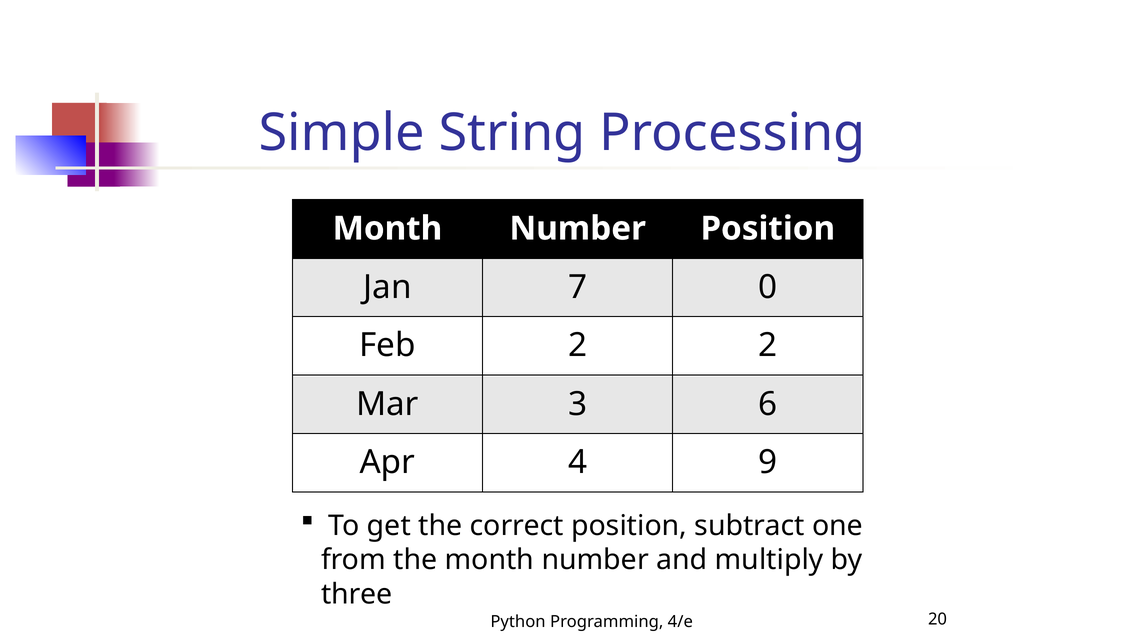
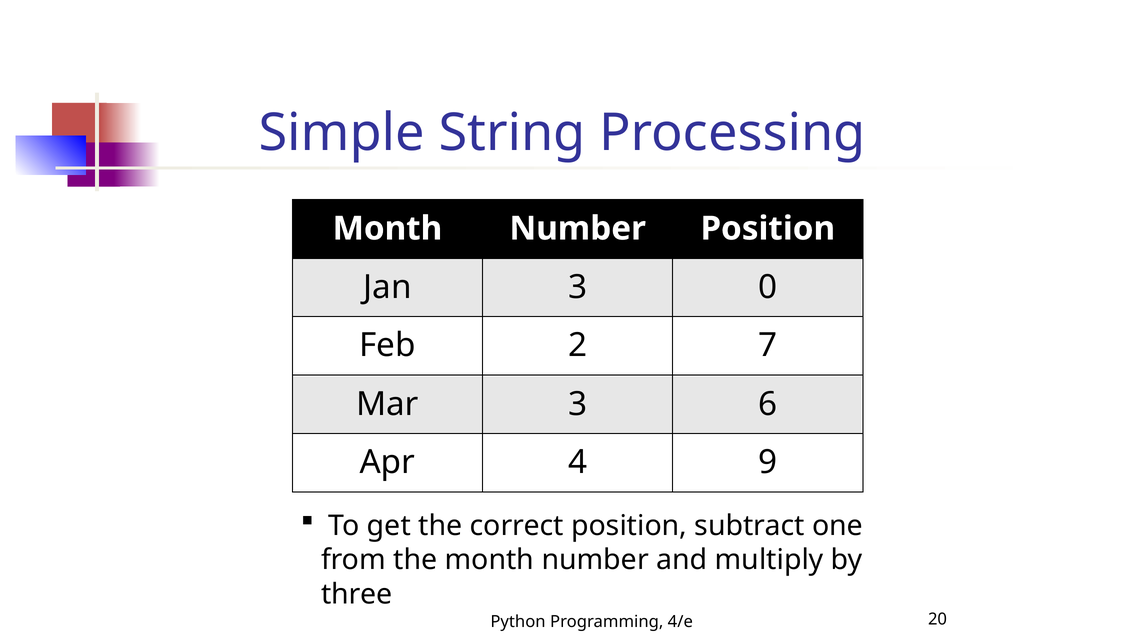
Jan 7: 7 -> 3
2 2: 2 -> 7
